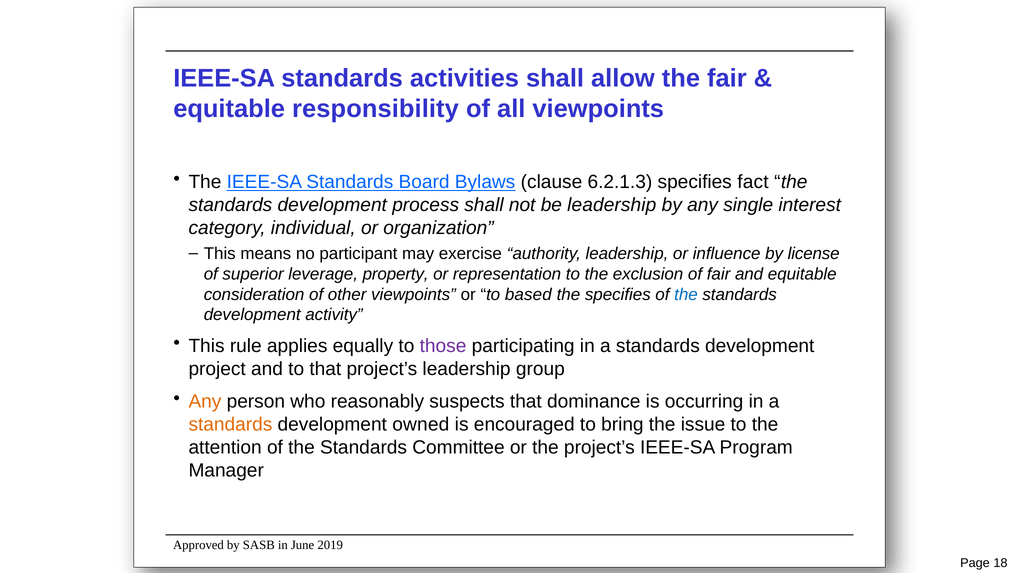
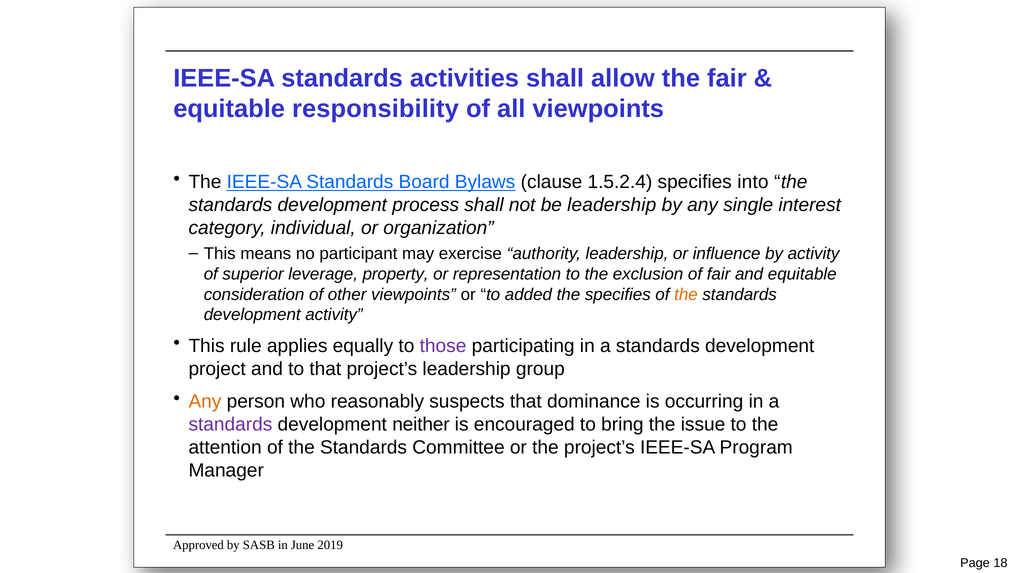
6.2.1.3: 6.2.1.3 -> 1.5.2.4
fact: fact -> into
by license: license -> activity
based: based -> added
the at (686, 295) colour: blue -> orange
standards at (230, 425) colour: orange -> purple
owned: owned -> neither
